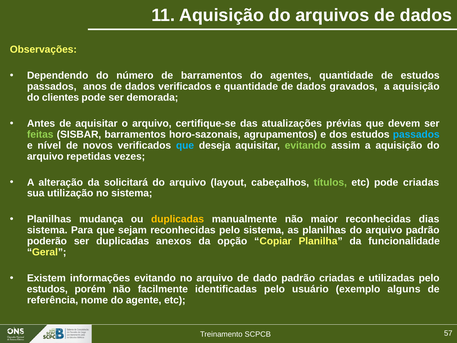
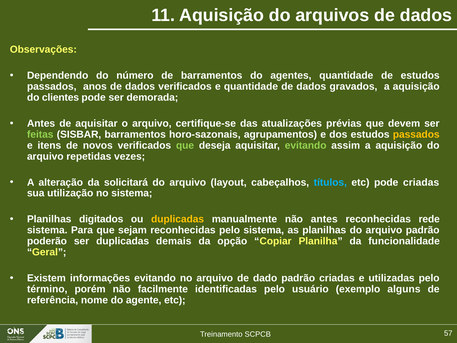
passados at (416, 134) colour: light blue -> yellow
nível: nível -> itens
que at (185, 145) colour: light blue -> light green
títulos colour: light green -> light blue
mudança: mudança -> digitados
não maior: maior -> antes
dias: dias -> rede
anexos: anexos -> demais
estudos at (47, 289): estudos -> término
